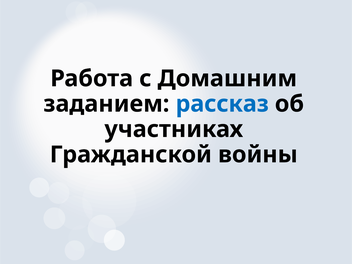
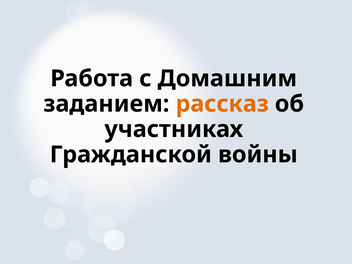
рассказ colour: blue -> orange
